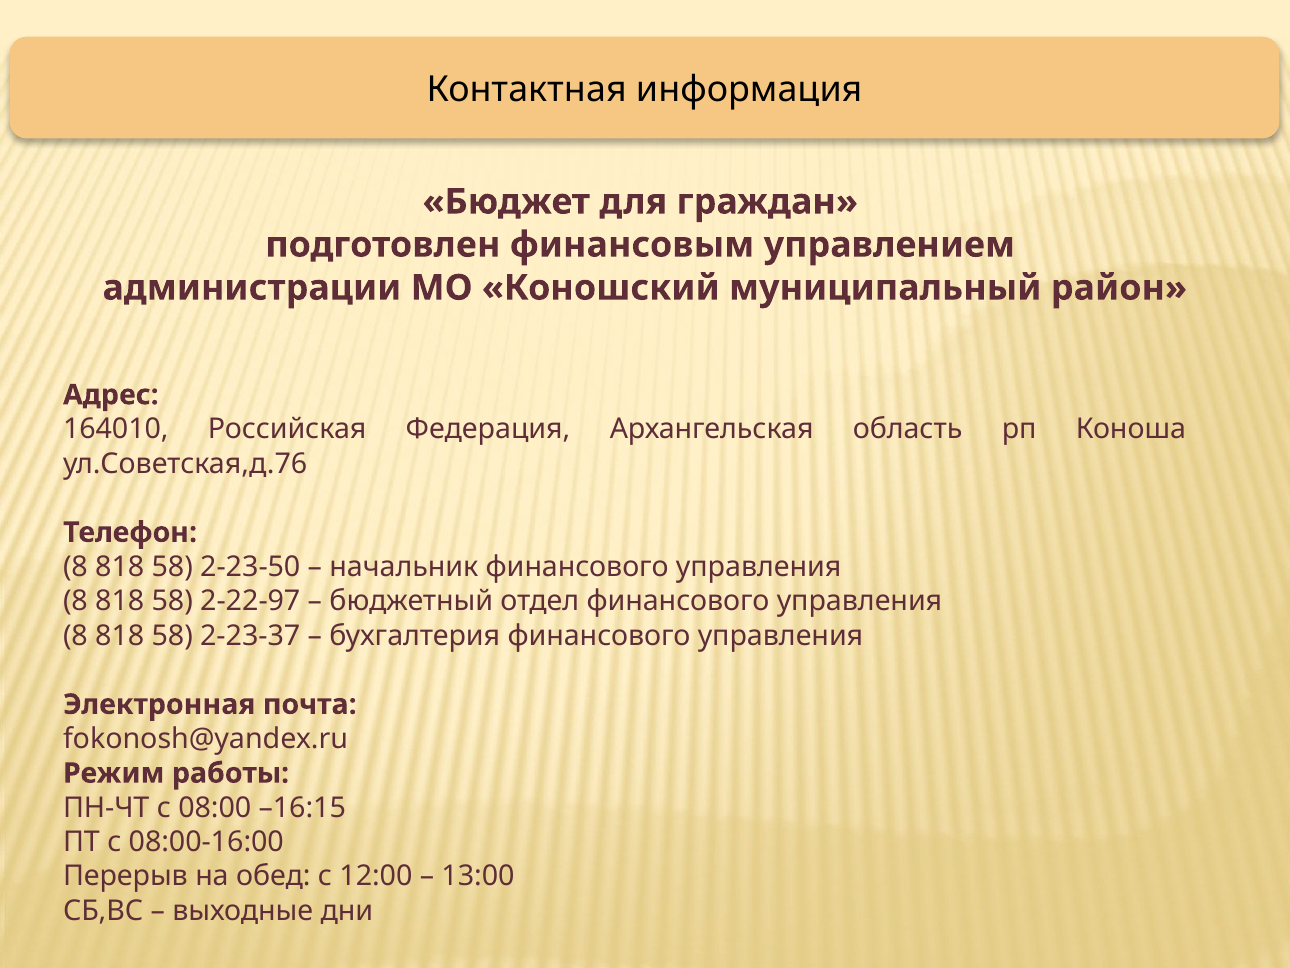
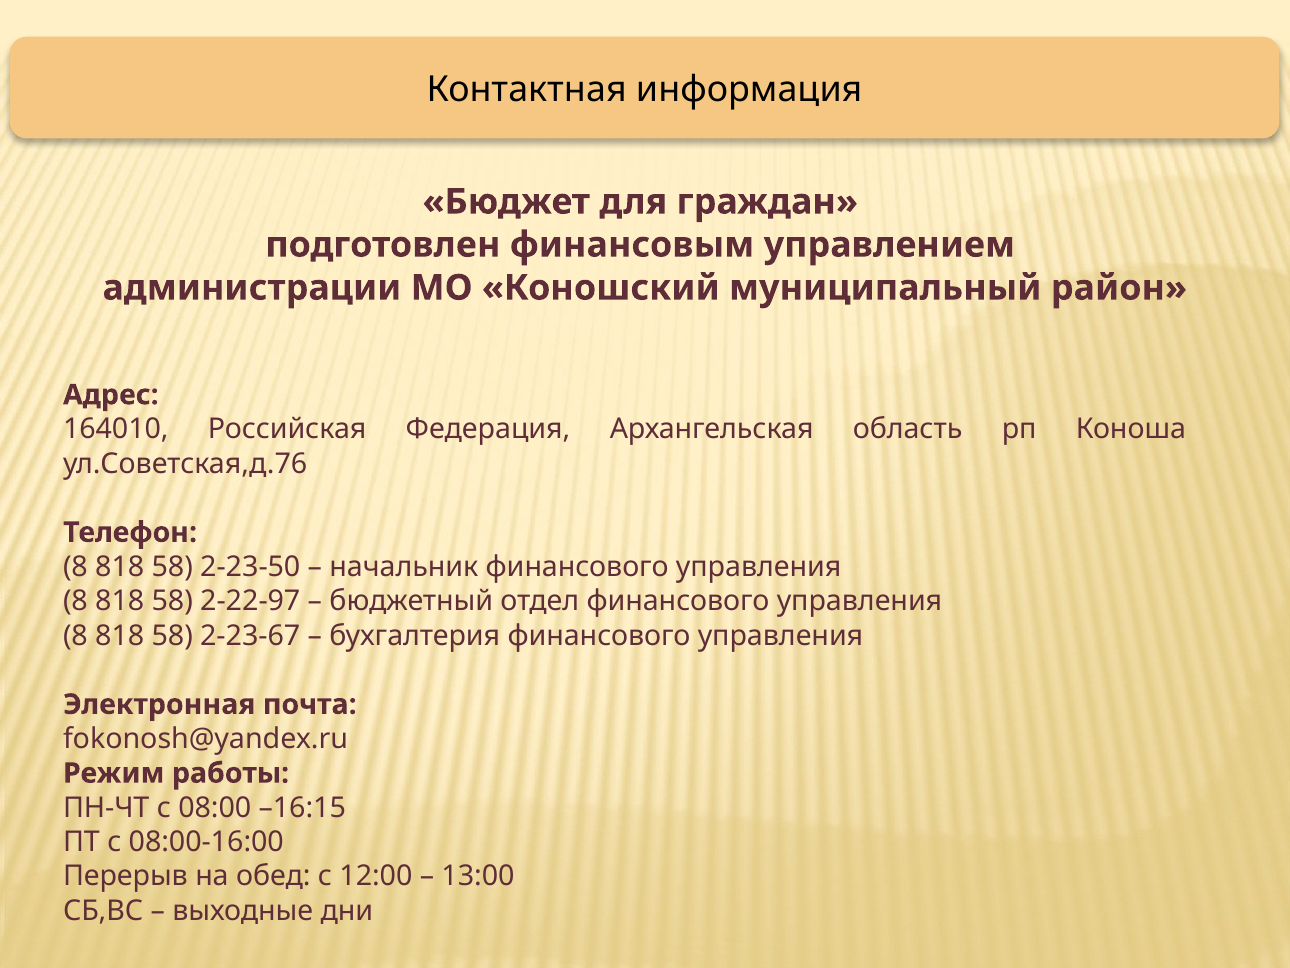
2-23-37: 2-23-37 -> 2-23-67
